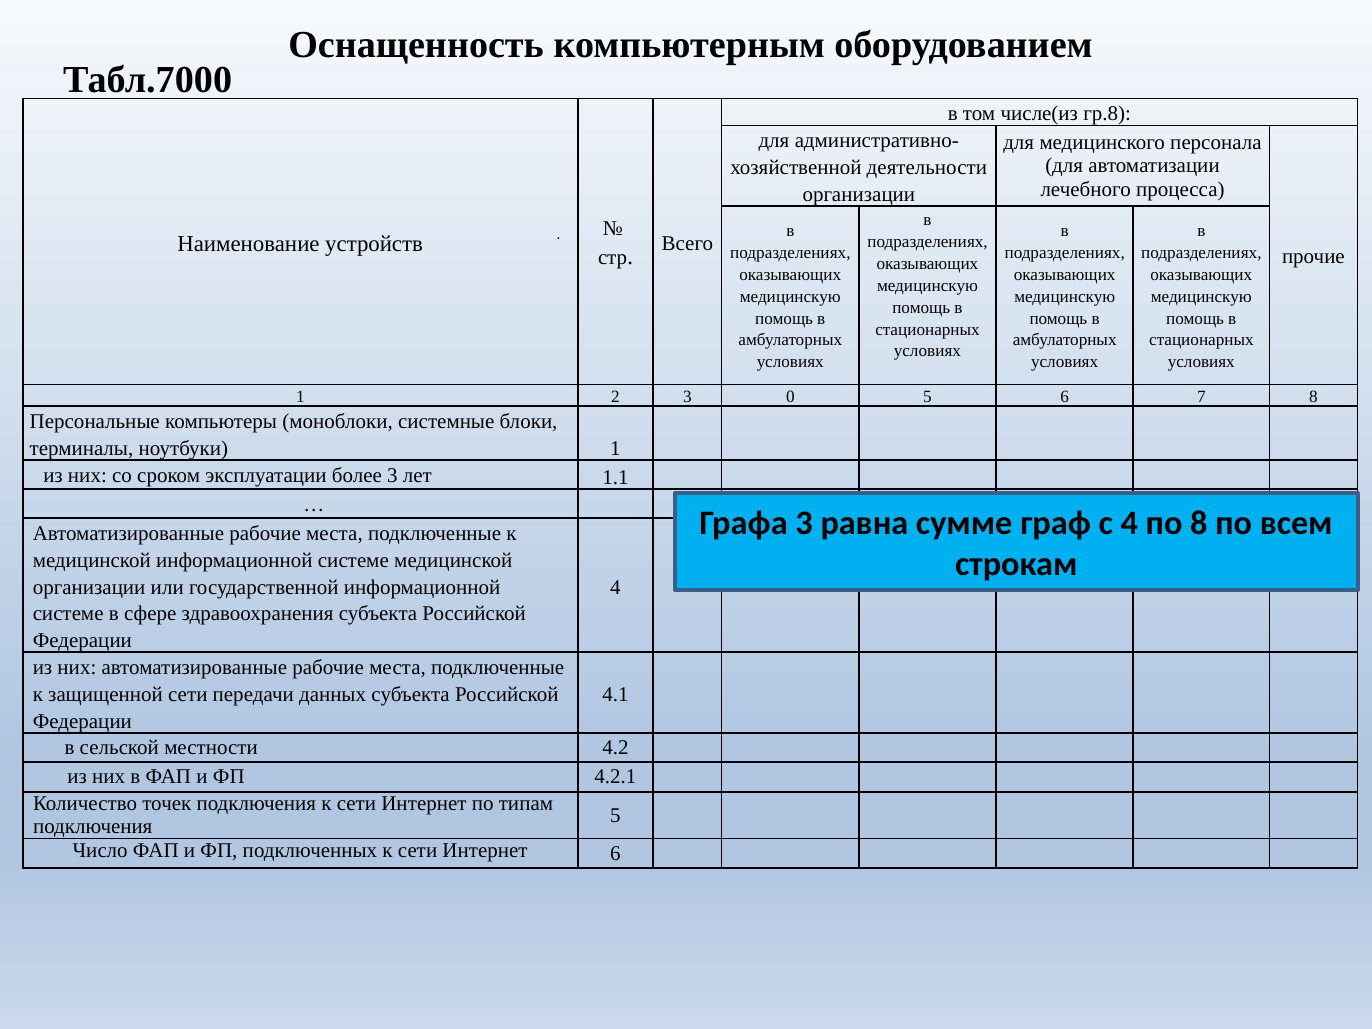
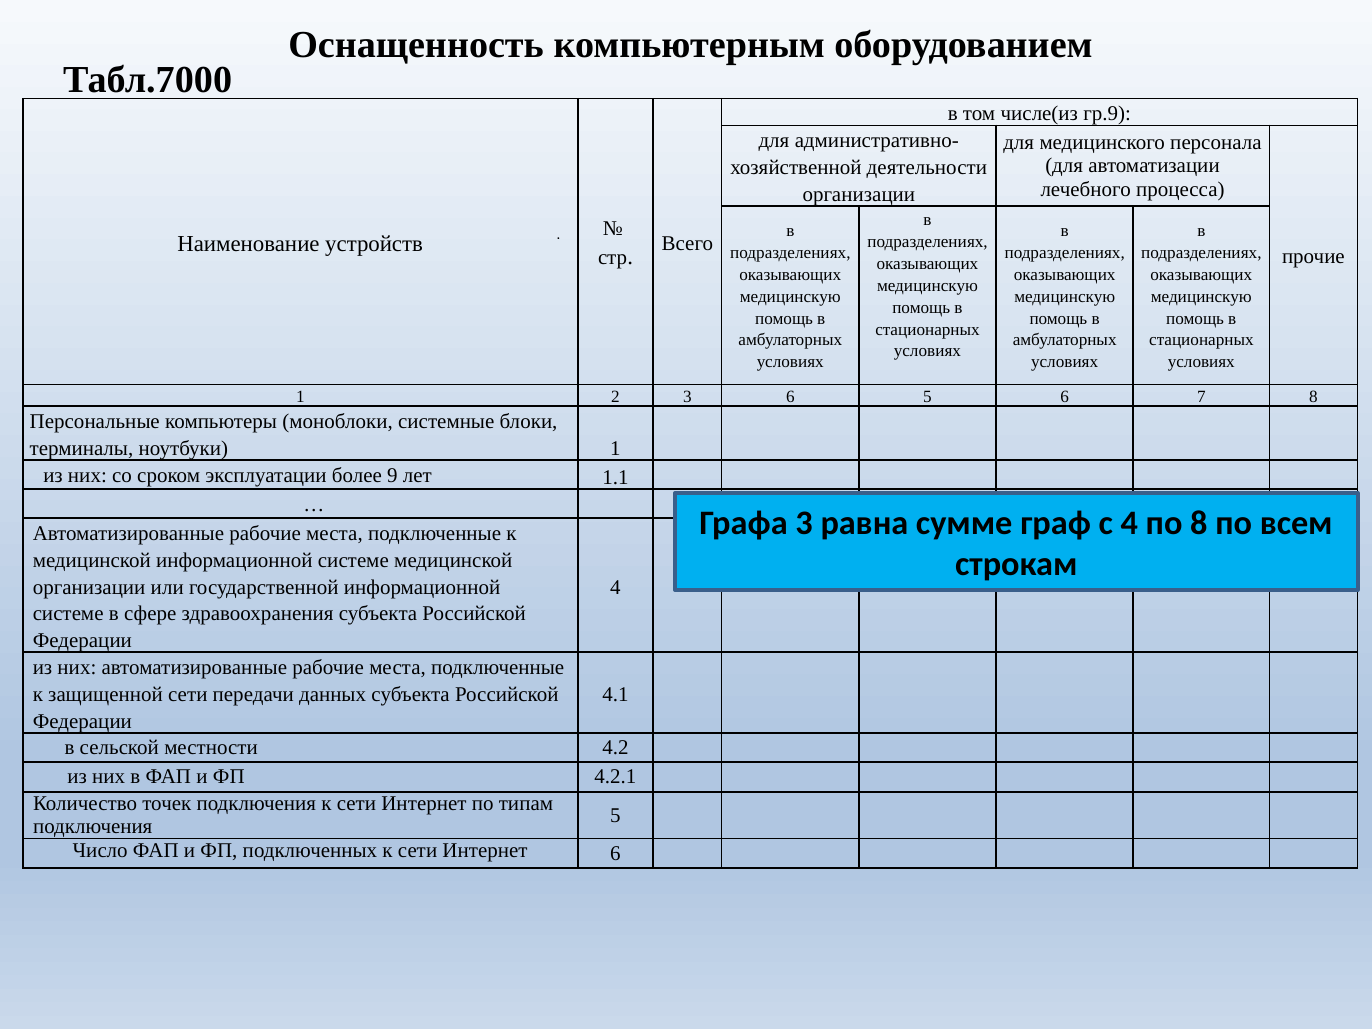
гр.8: гр.8 -> гр.9
3 0: 0 -> 6
более 3: 3 -> 9
